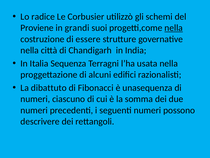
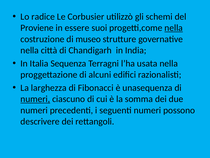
grandi: grandi -> essere
essere: essere -> museo
dibattuto: dibattuto -> larghezza
numeri at (35, 99) underline: none -> present
